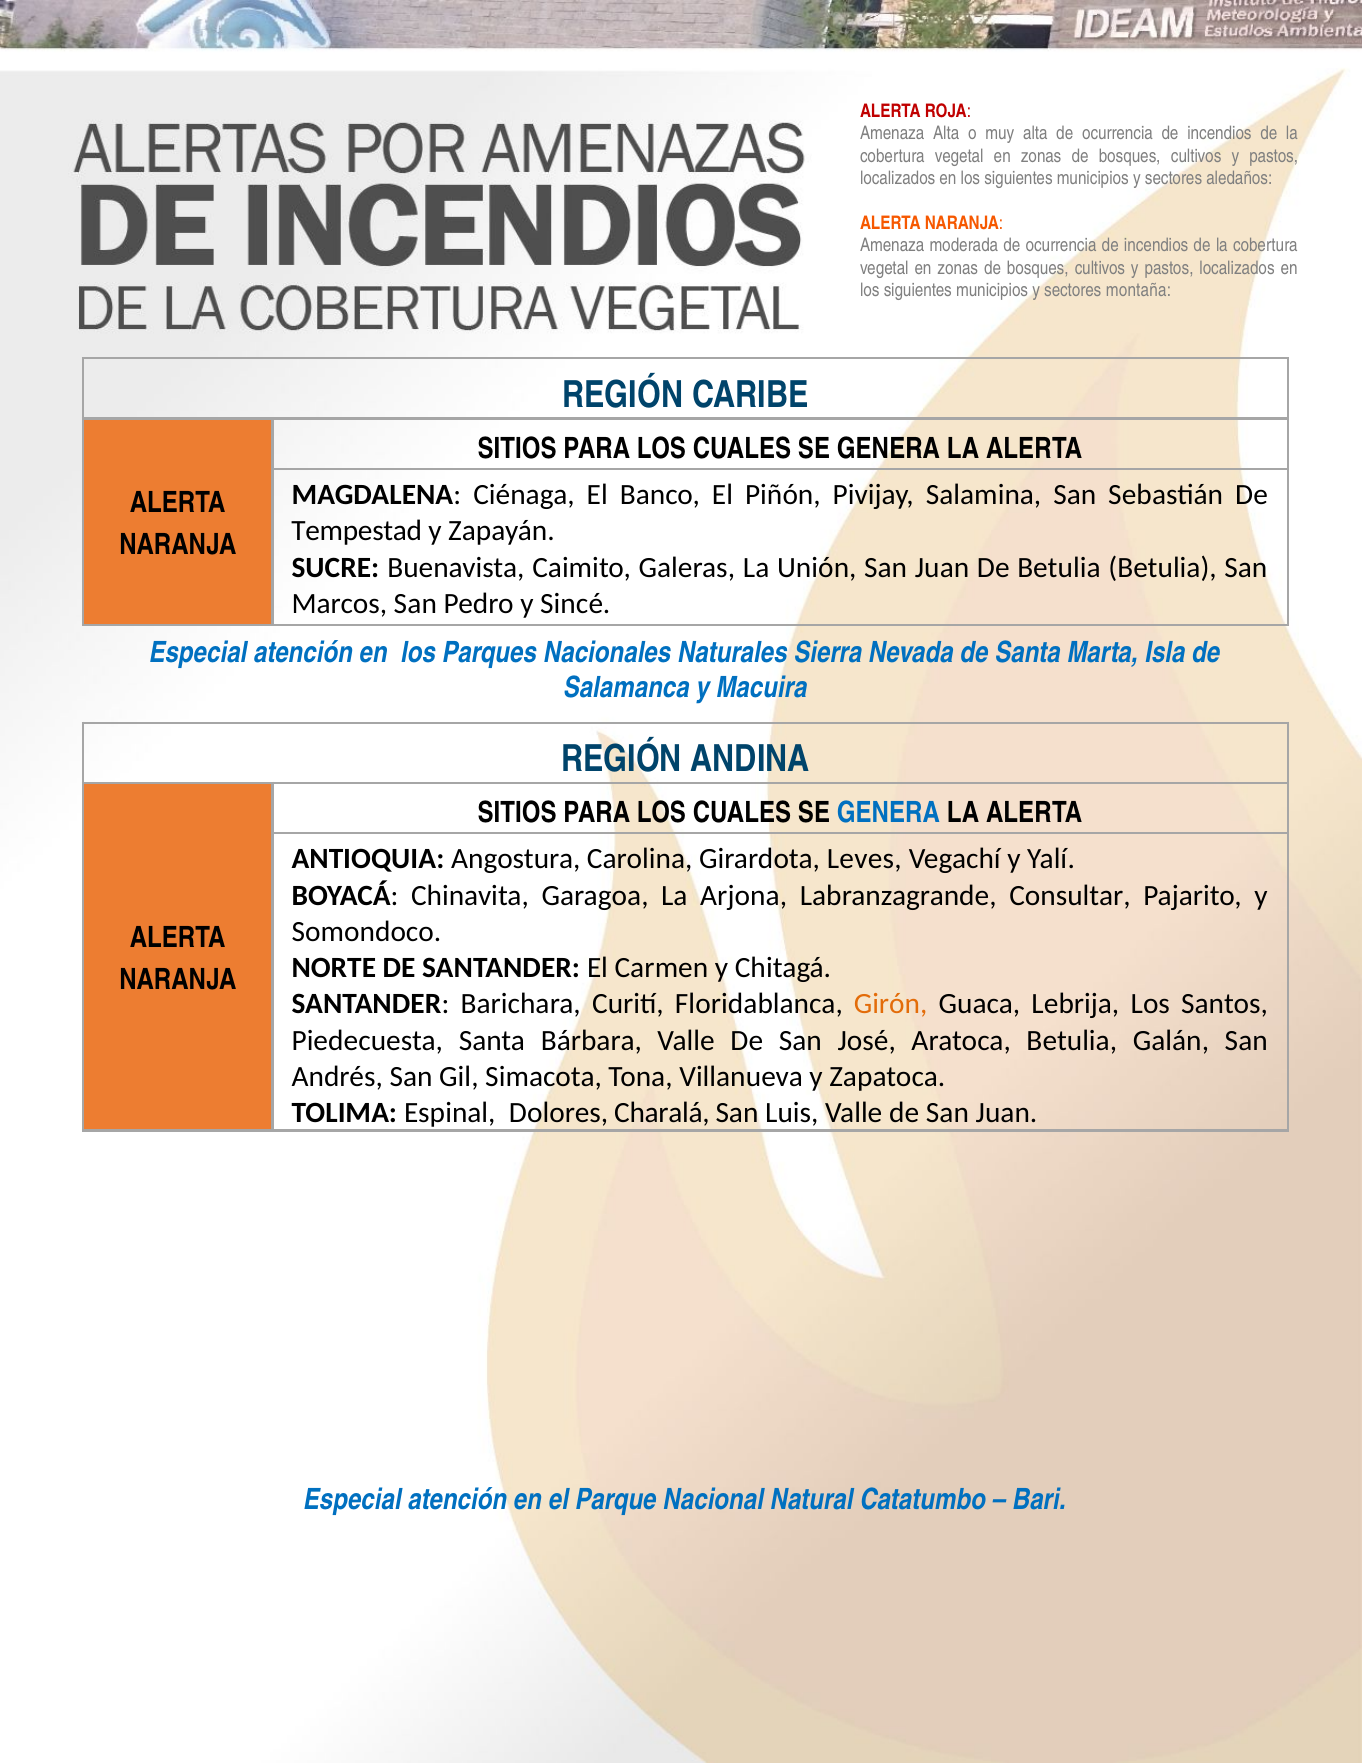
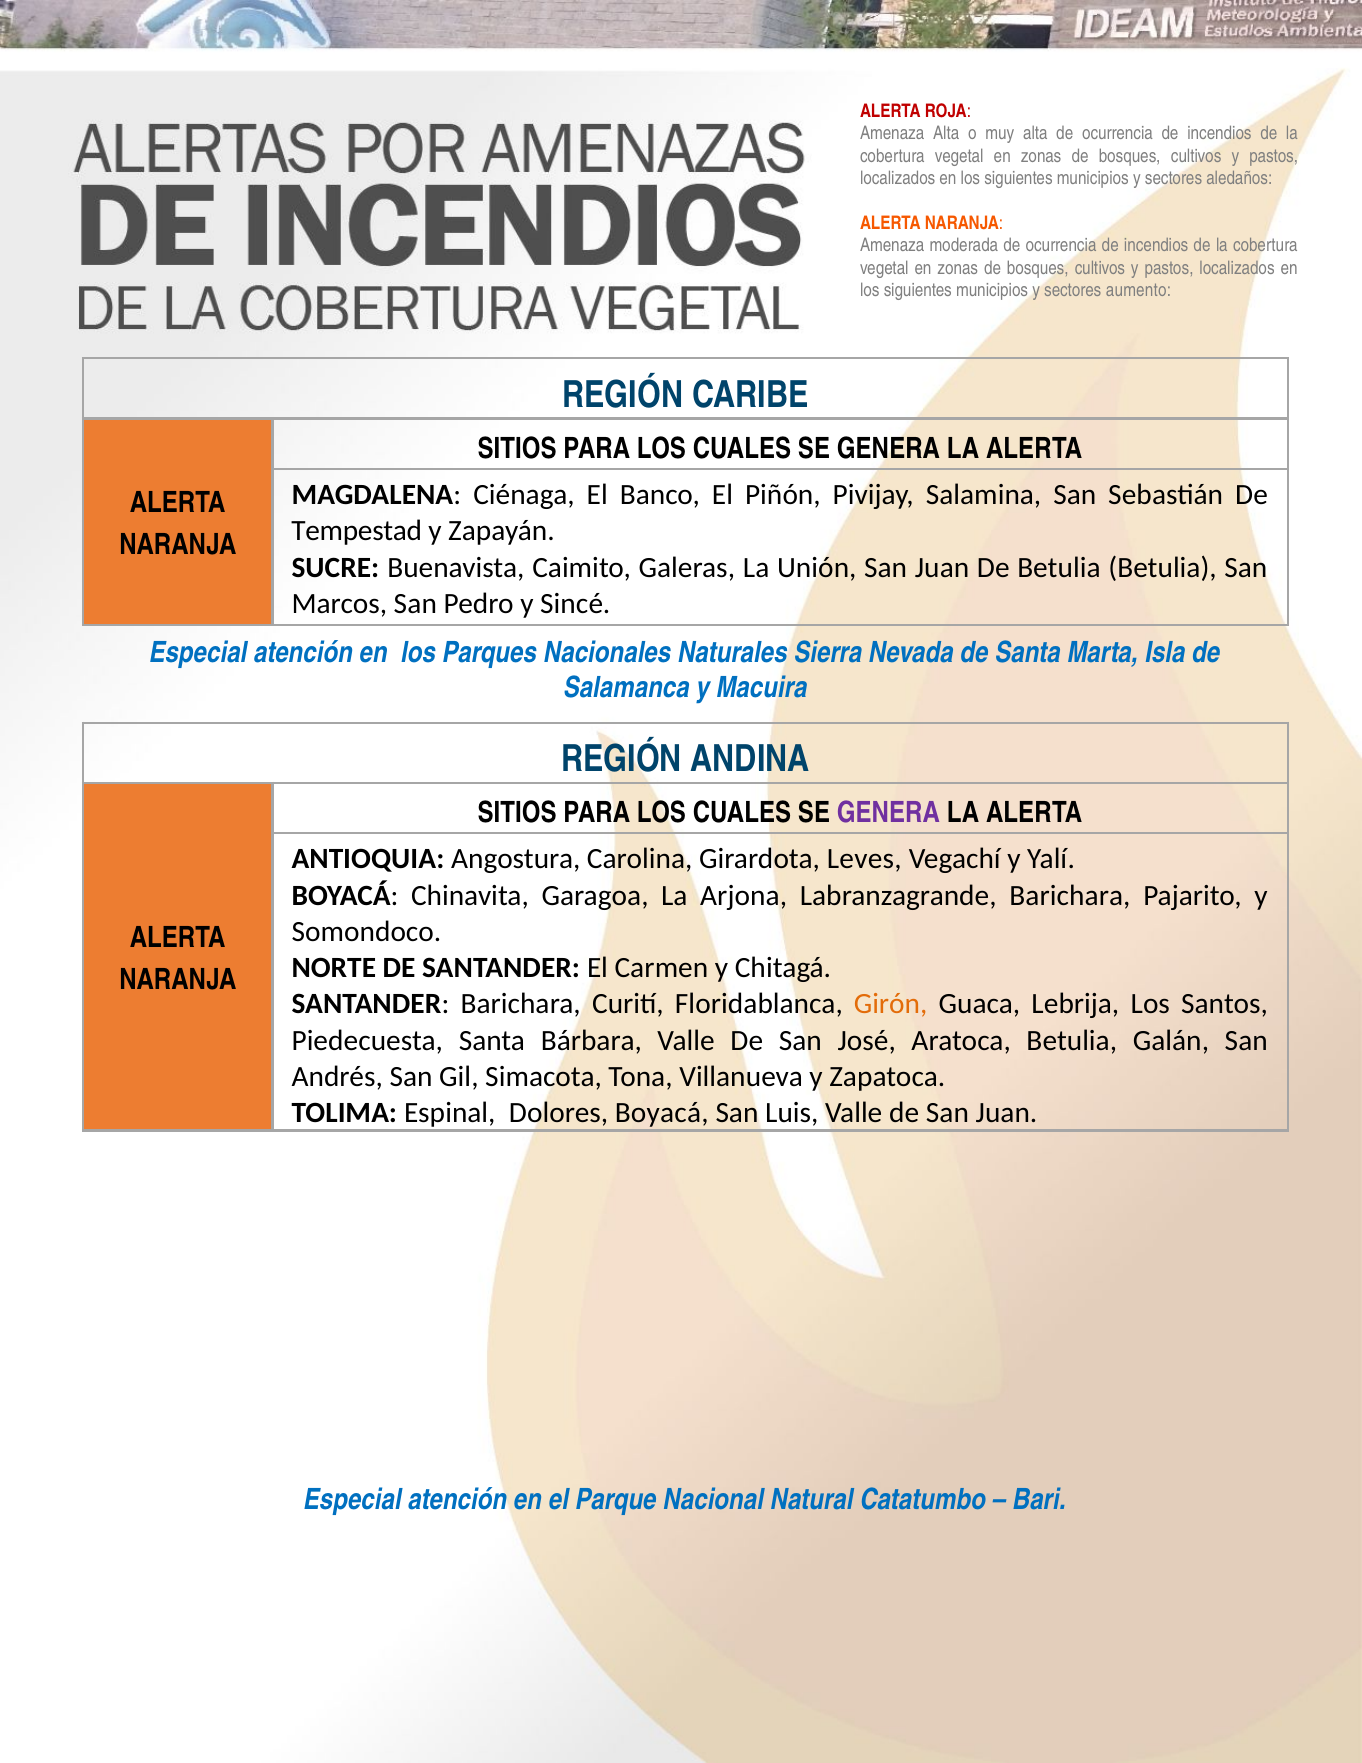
montaña: montaña -> aumento
GENERA at (888, 813) colour: blue -> purple
Labranzagrande Consultar: Consultar -> Barichara
Dolores Charalá: Charalá -> Boyacá
